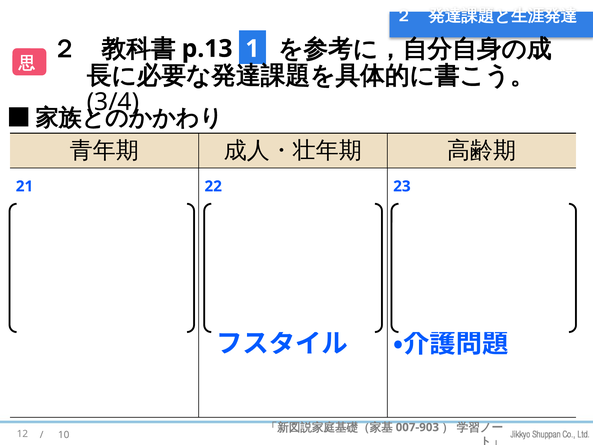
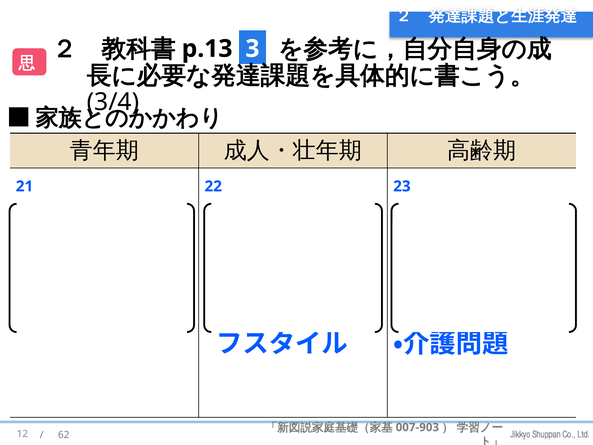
1: 1 -> 3
10: 10 -> 62
